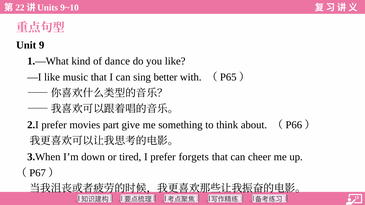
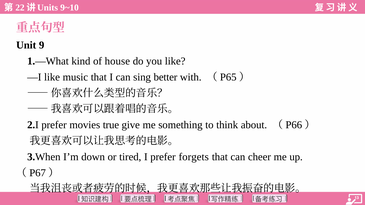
dance: dance -> house
part: part -> true
